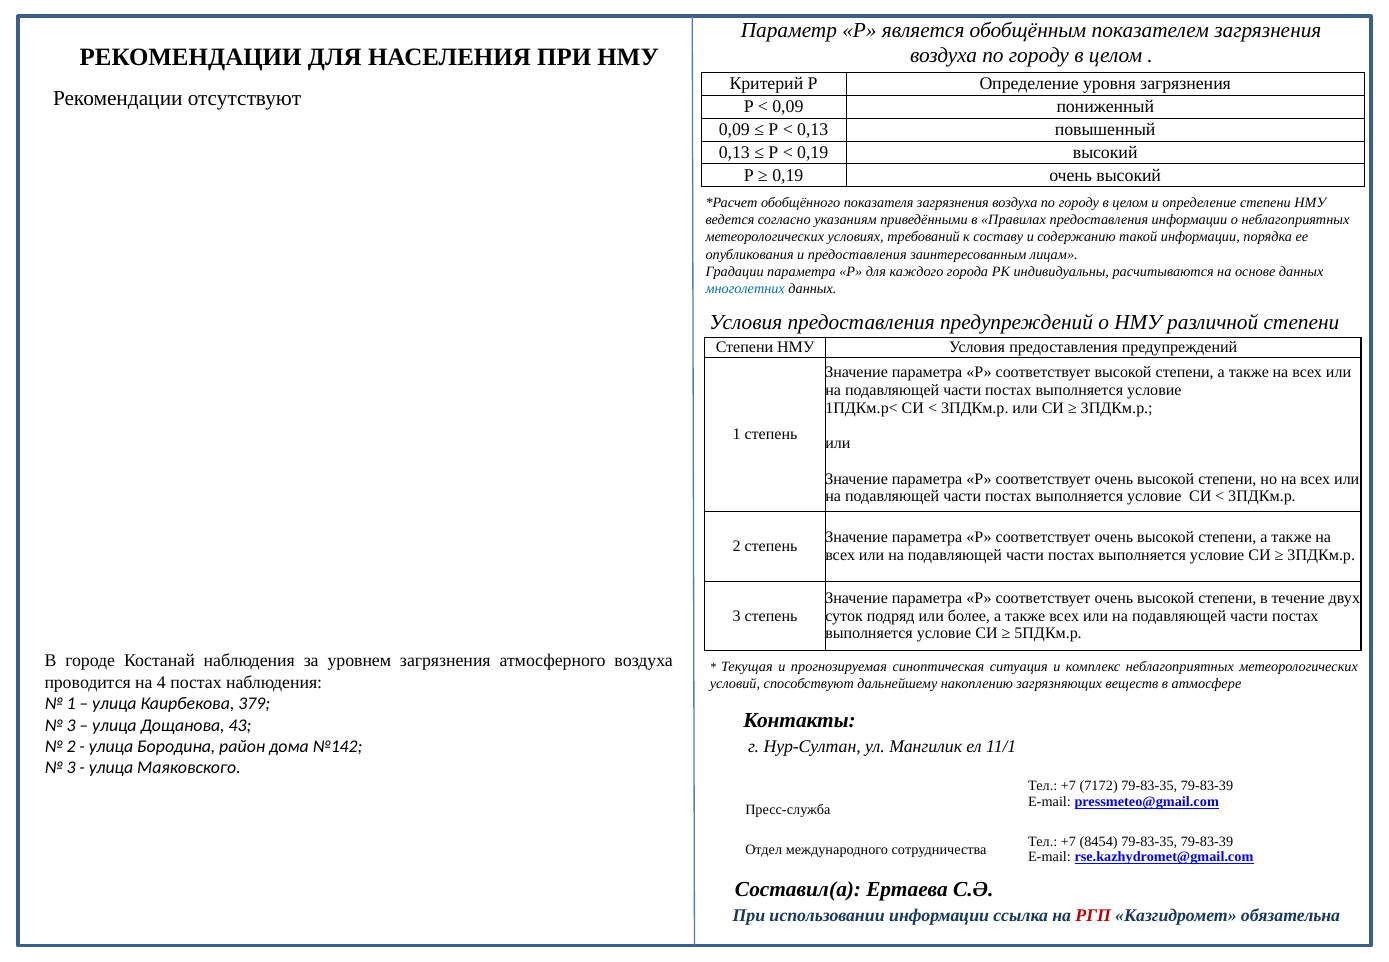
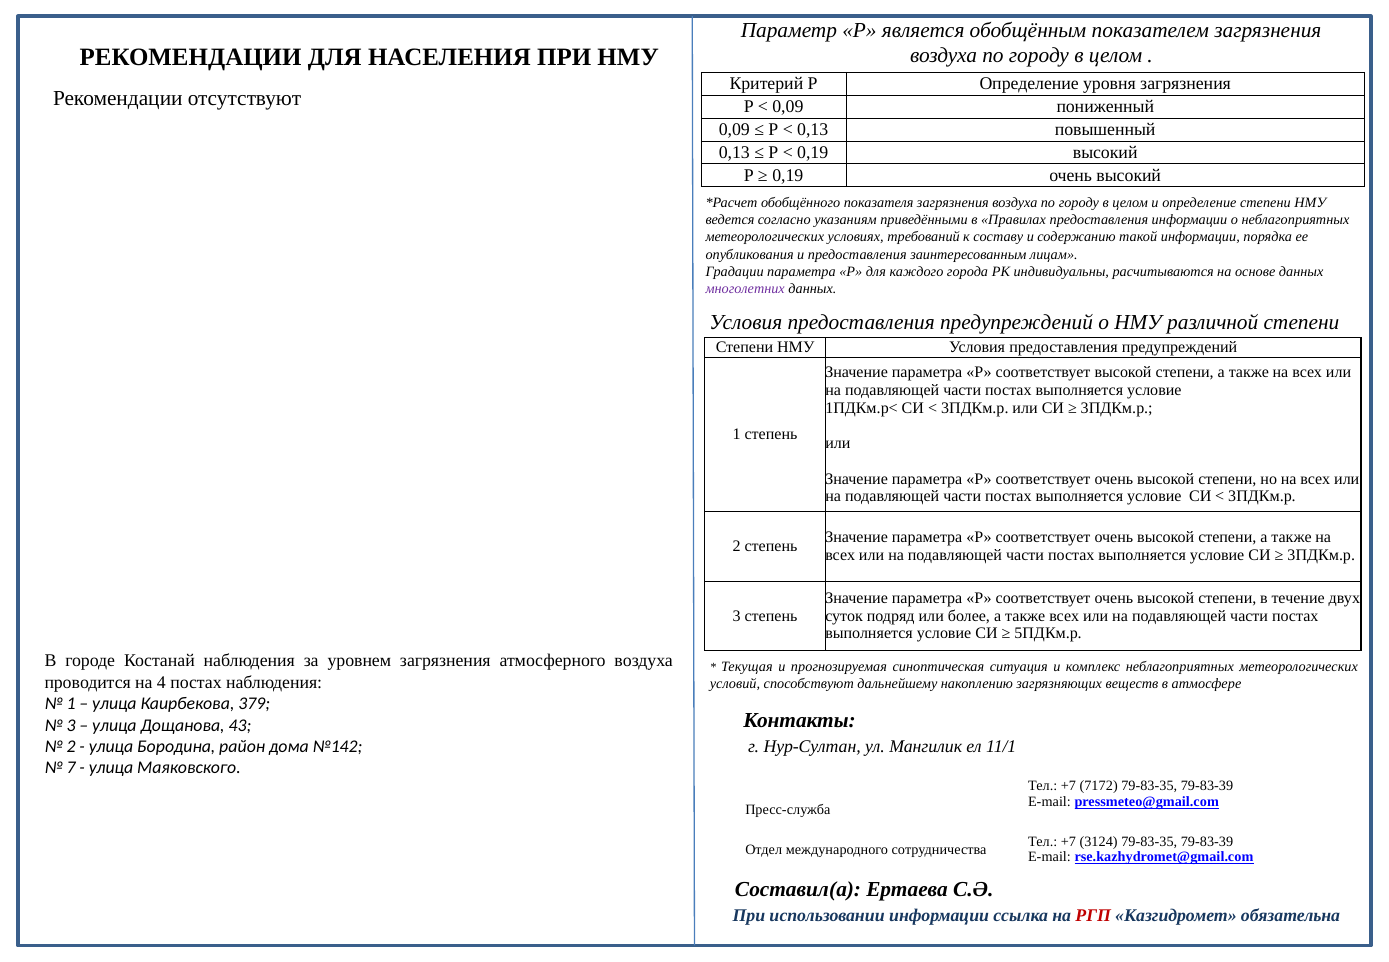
многолетних colour: blue -> purple
3 at (71, 768): 3 -> 7
8454: 8454 -> 3124
